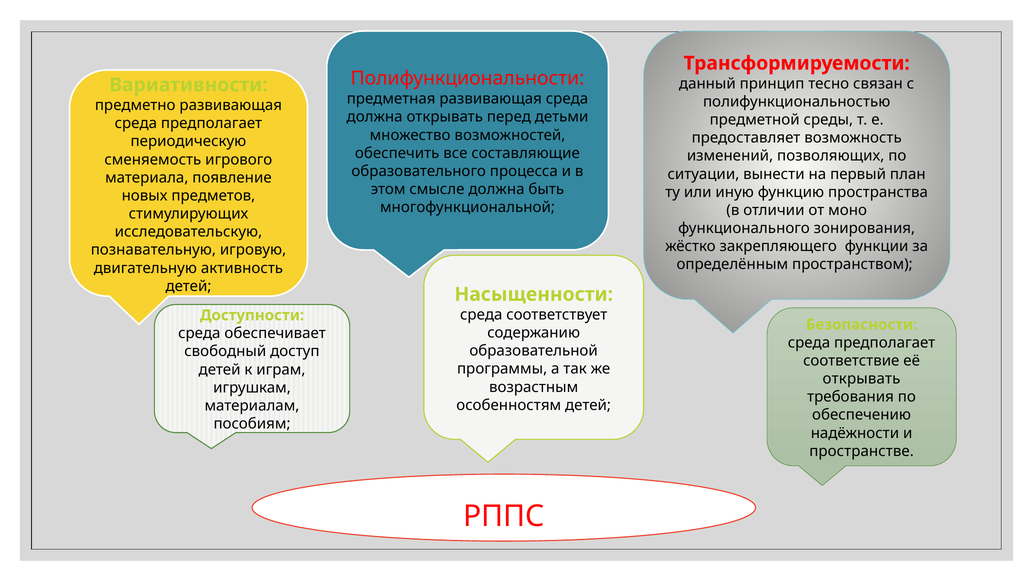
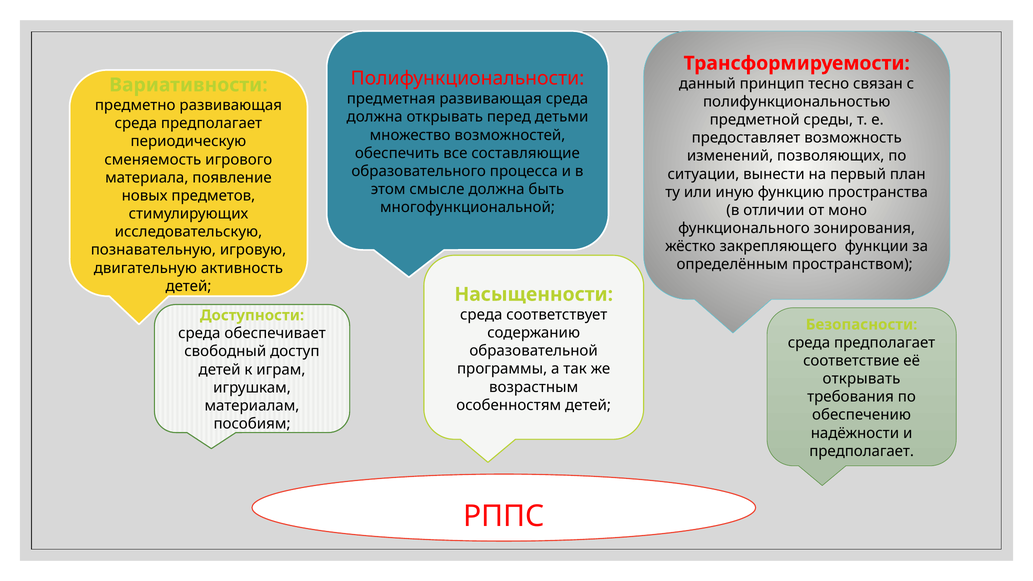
пространстве at (862, 451): пространстве -> предполагает
